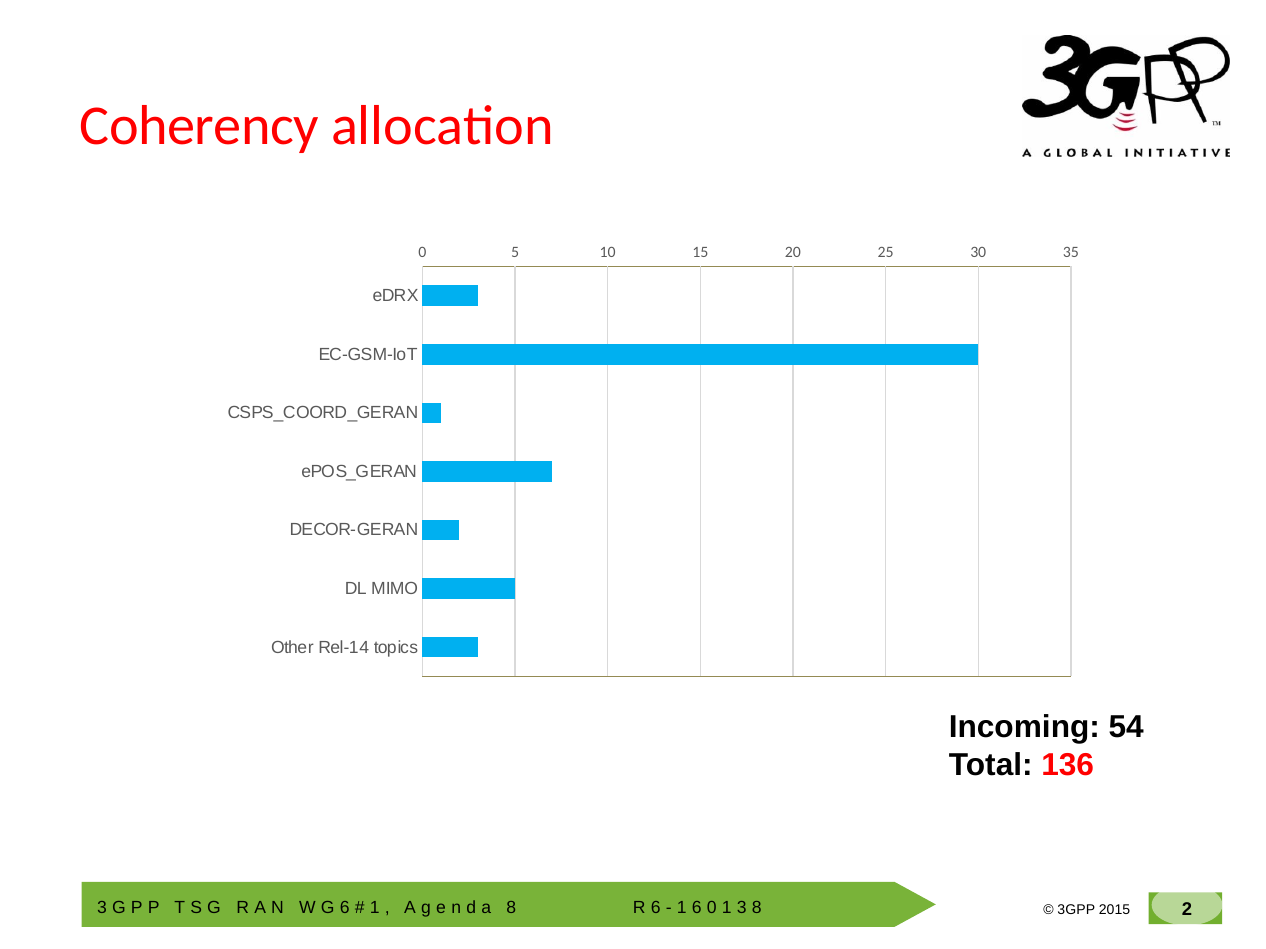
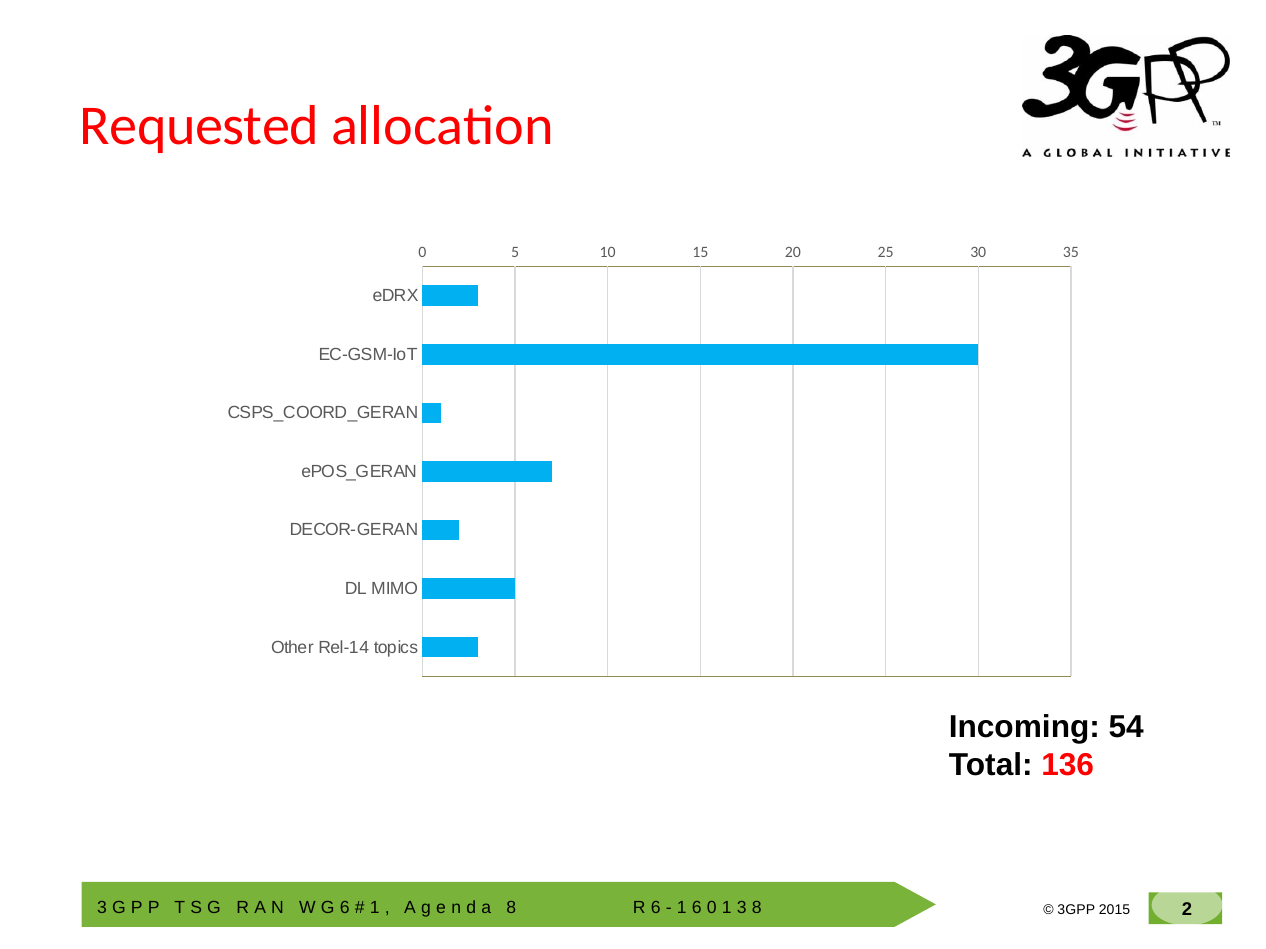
Coherency: Coherency -> Requested
